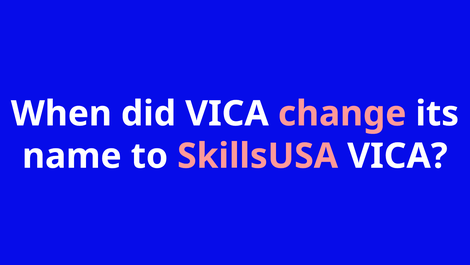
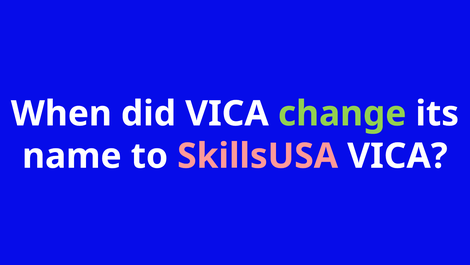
change colour: pink -> light green
